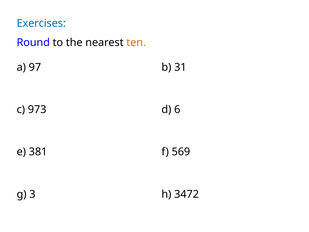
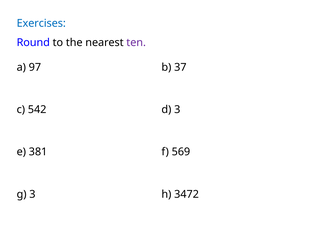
ten colour: orange -> purple
31: 31 -> 37
973: 973 -> 542
d 6: 6 -> 3
